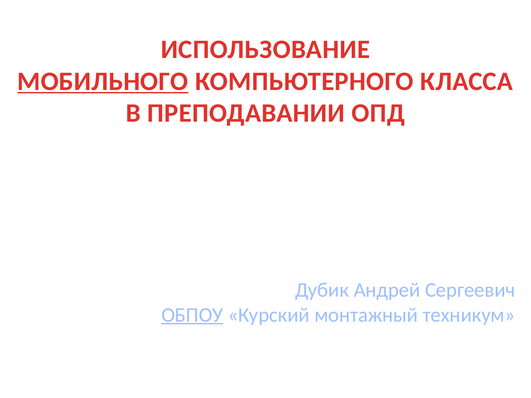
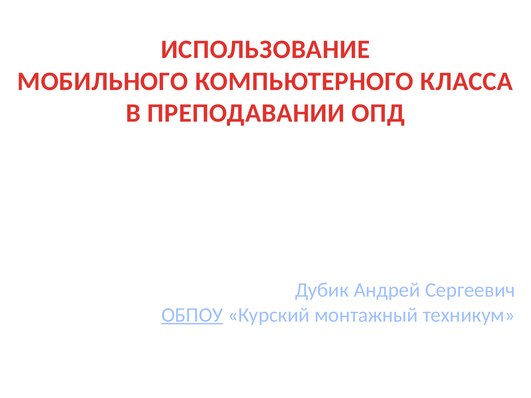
МОБИЛЬНОГО underline: present -> none
